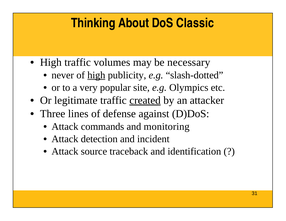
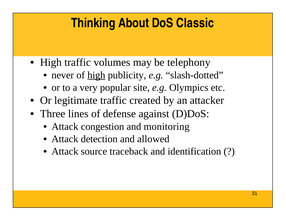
necessary: necessary -> telephony
created underline: present -> none
commands: commands -> congestion
incident: incident -> allowed
